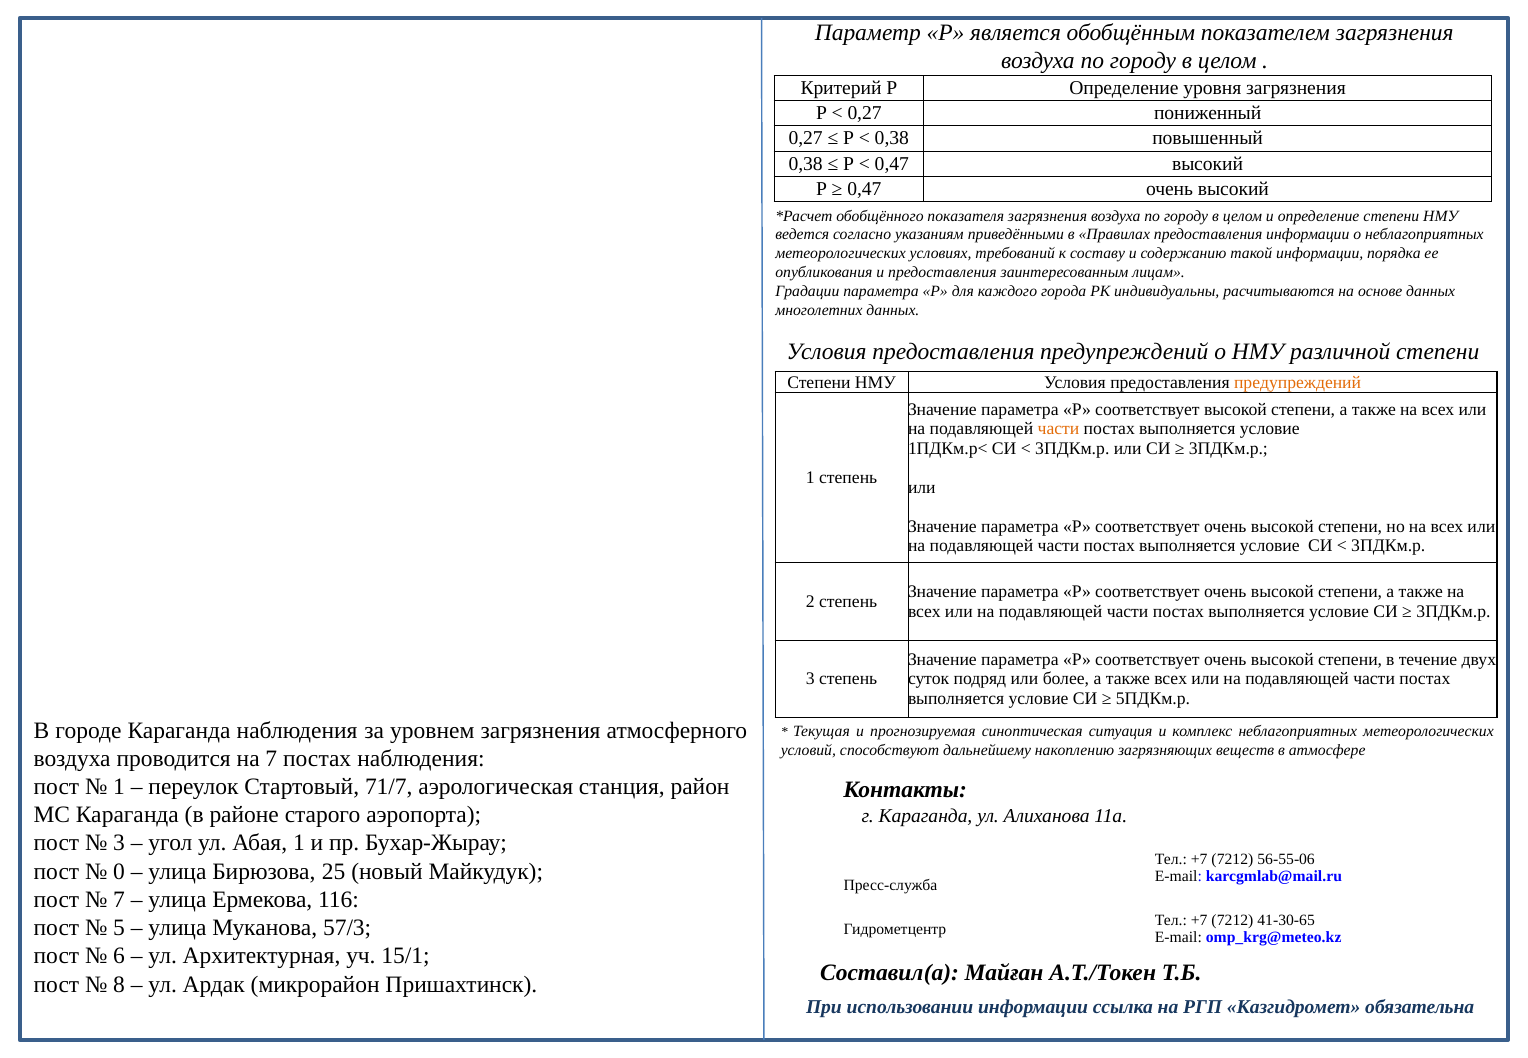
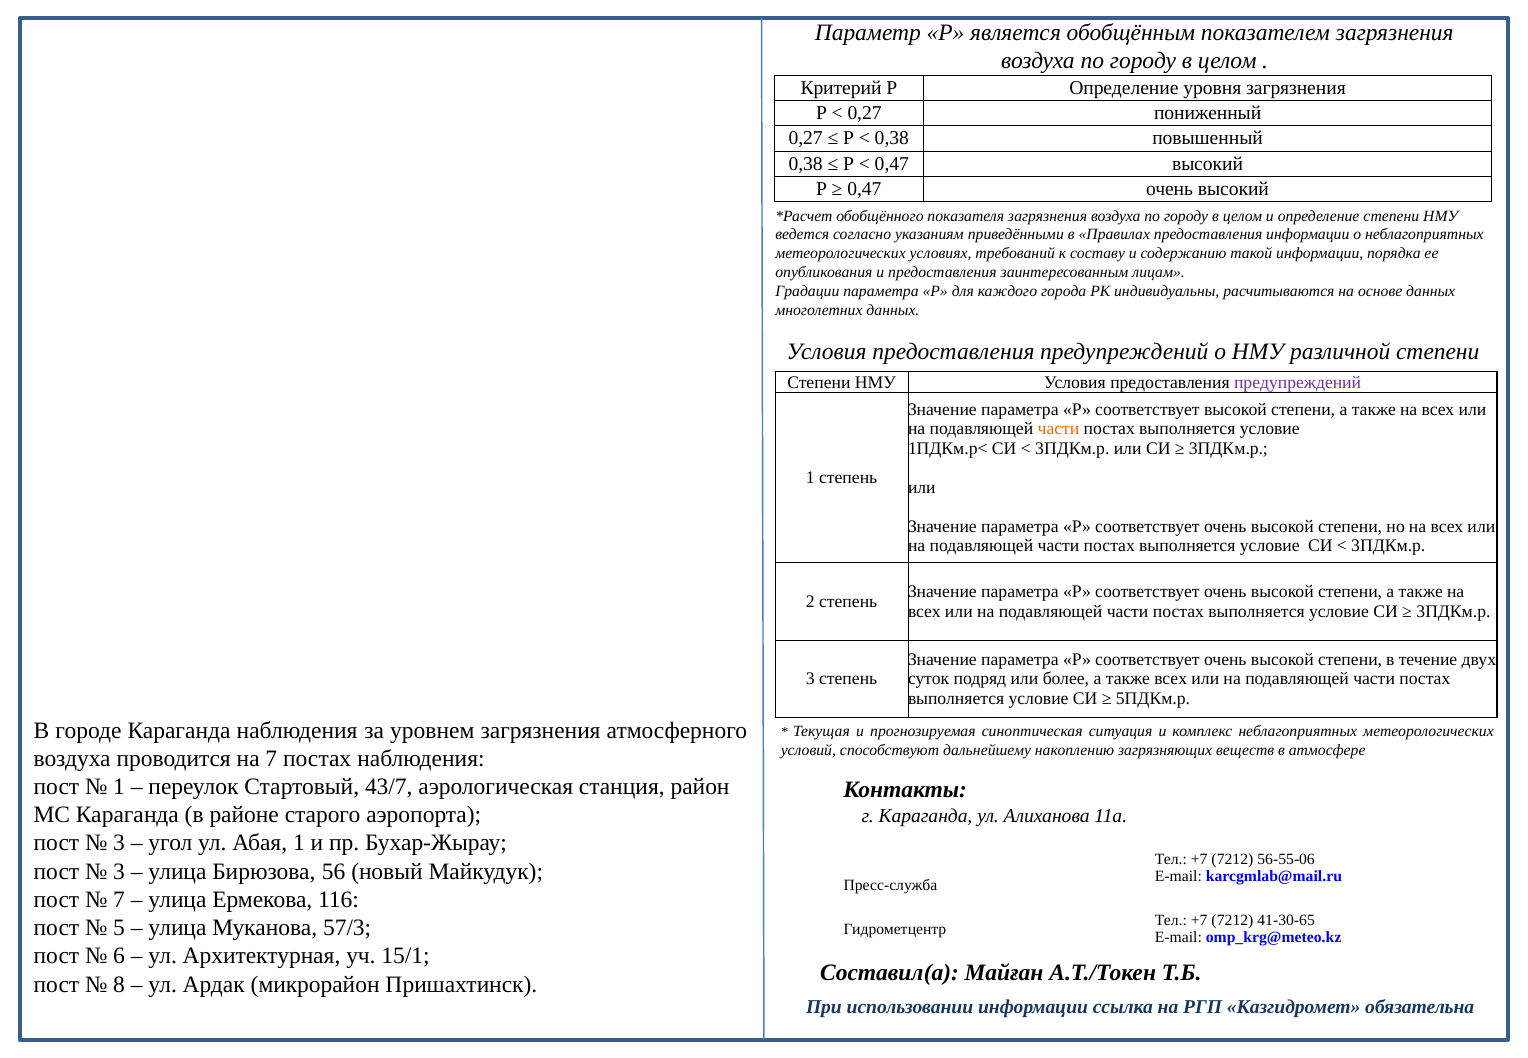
предупреждений at (1298, 382) colour: orange -> purple
71/7: 71/7 -> 43/7
0 at (119, 871): 0 -> 3
25: 25 -> 56
